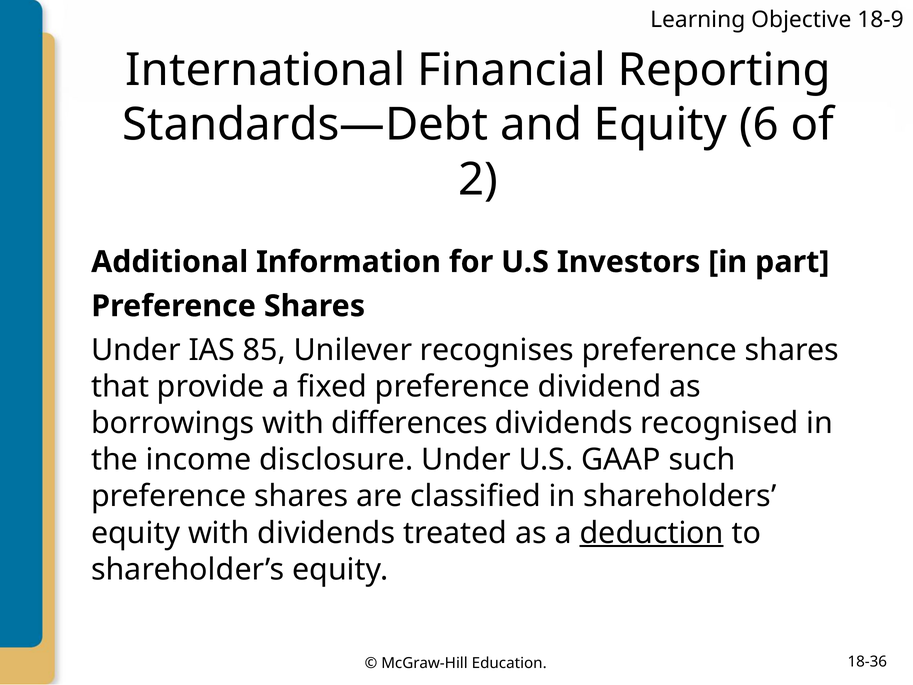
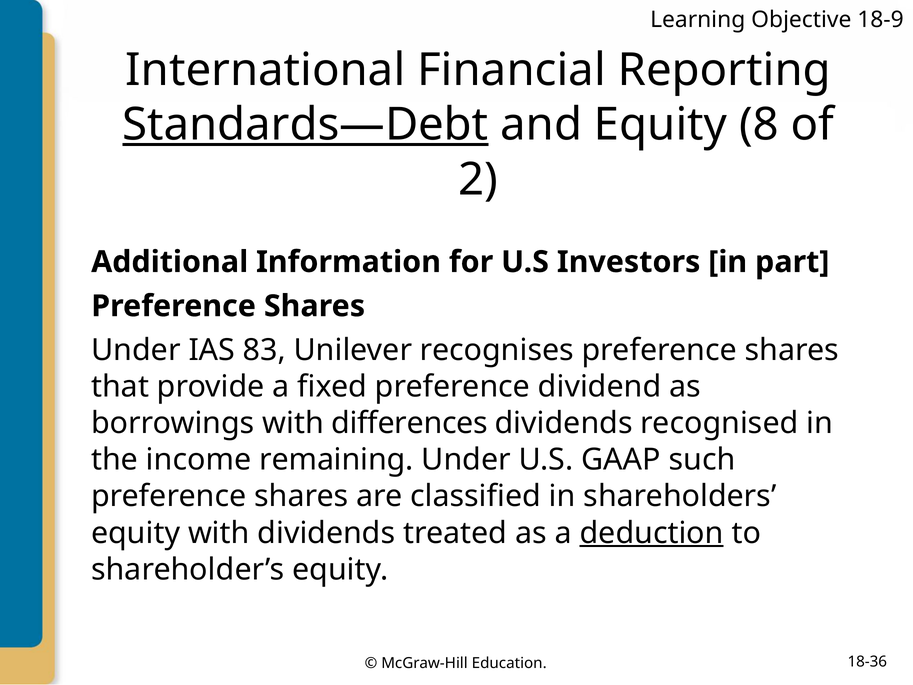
Standards—Debt underline: none -> present
6: 6 -> 8
85: 85 -> 83
disclosure: disclosure -> remaining
